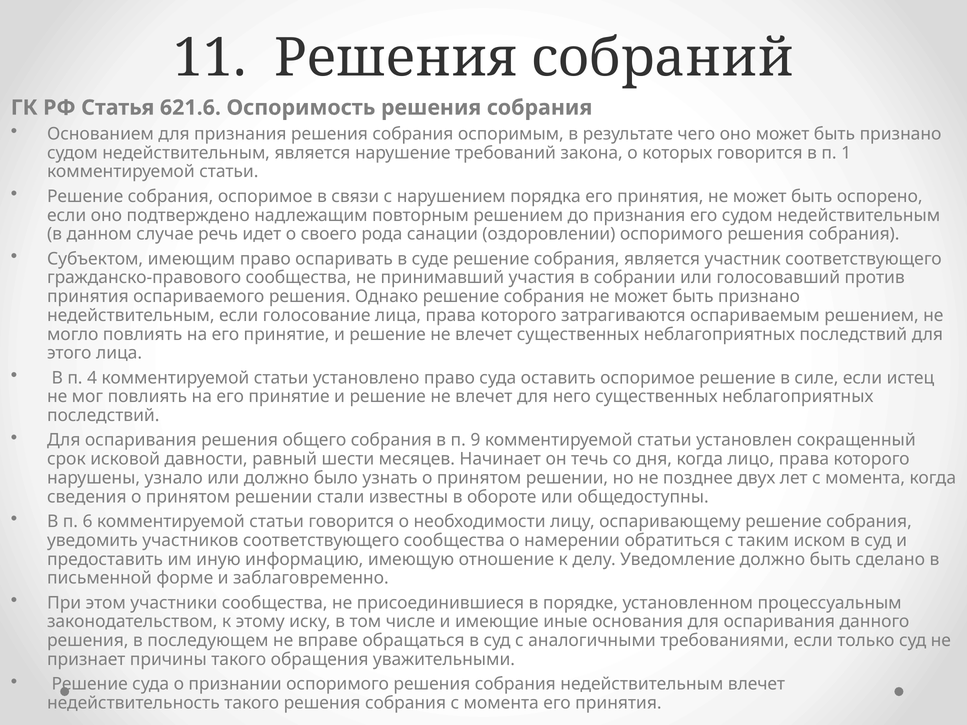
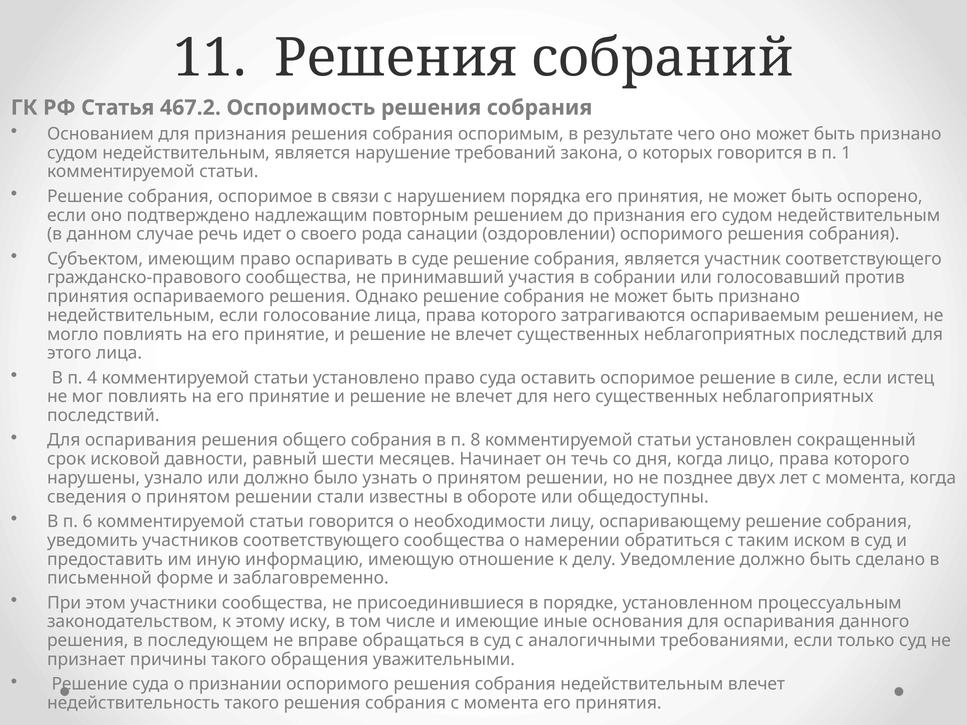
621.6: 621.6 -> 467.2
9: 9 -> 8
